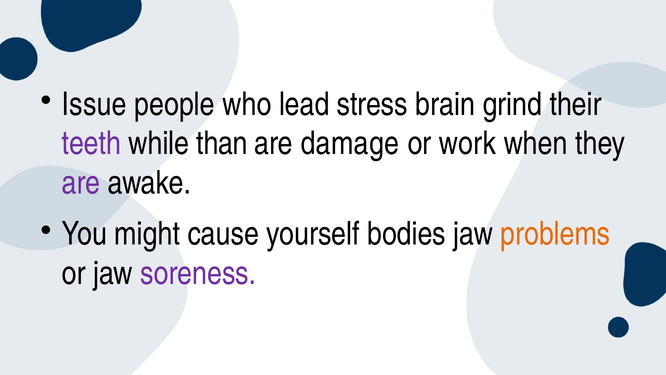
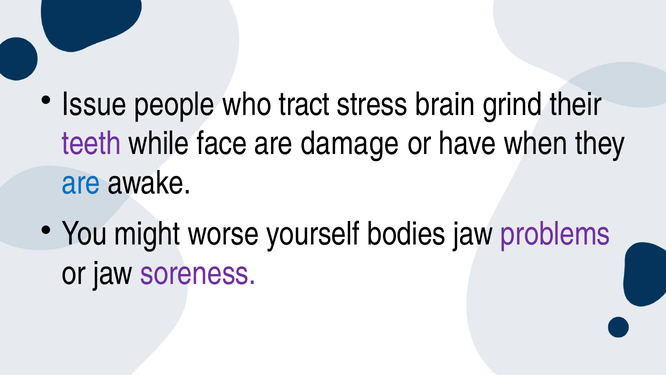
lead: lead -> tract
than: than -> face
work: work -> have
are at (81, 183) colour: purple -> blue
cause: cause -> worse
problems colour: orange -> purple
